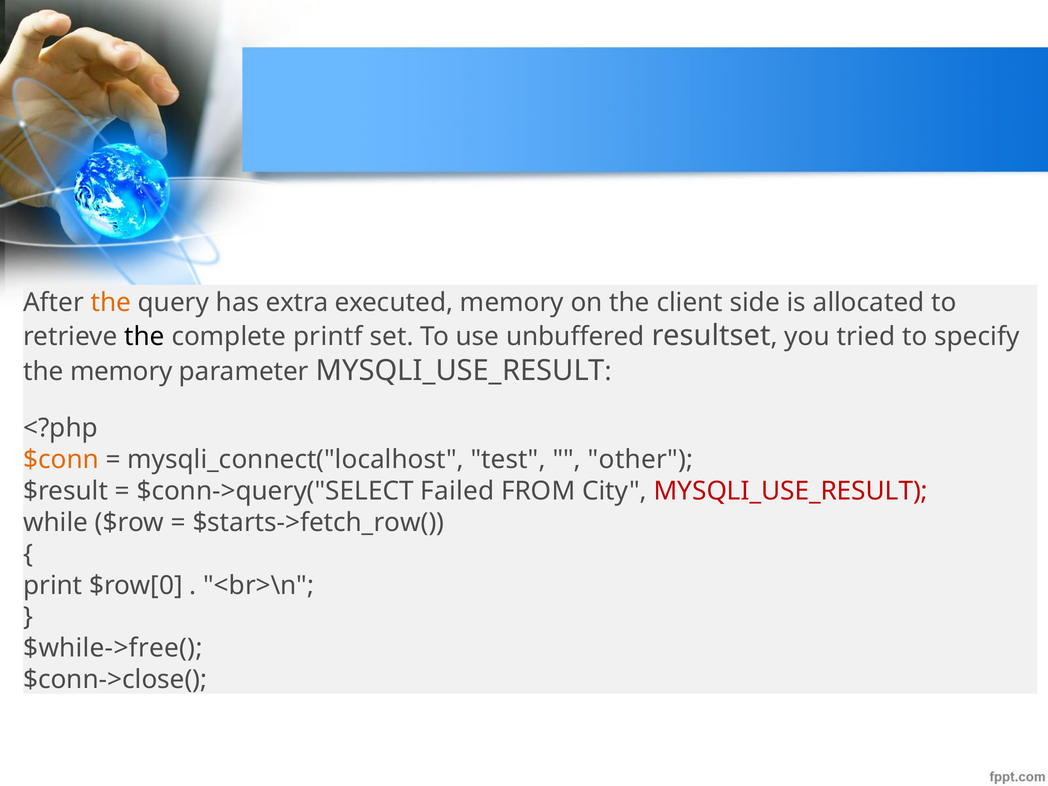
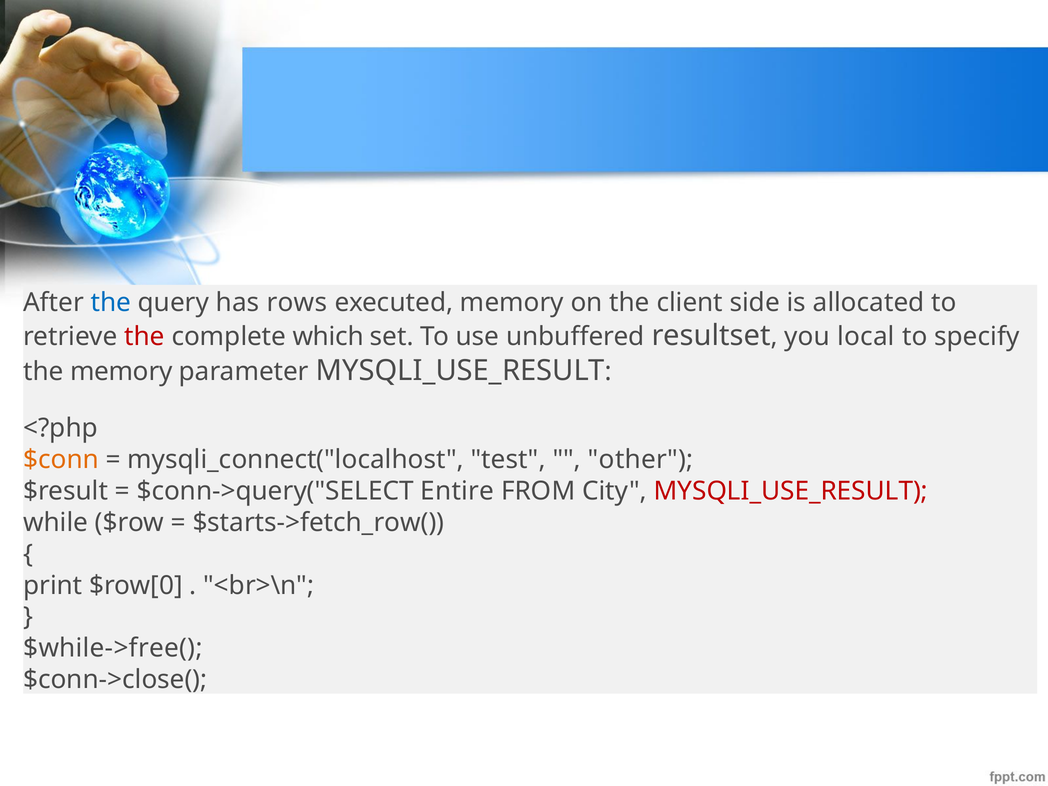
the at (111, 302) colour: orange -> blue
extra: extra -> rows
the at (144, 337) colour: black -> red
printf: printf -> which
tried: tried -> local
Failed: Failed -> Entire
